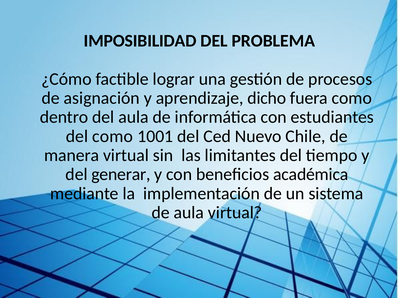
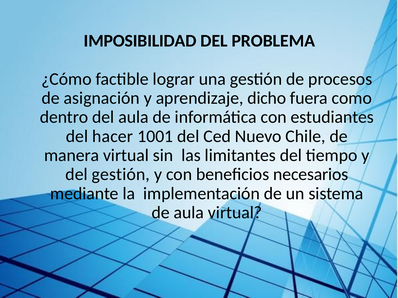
del como: como -> hacer
del generar: generar -> gestión
académica: académica -> necesarios
